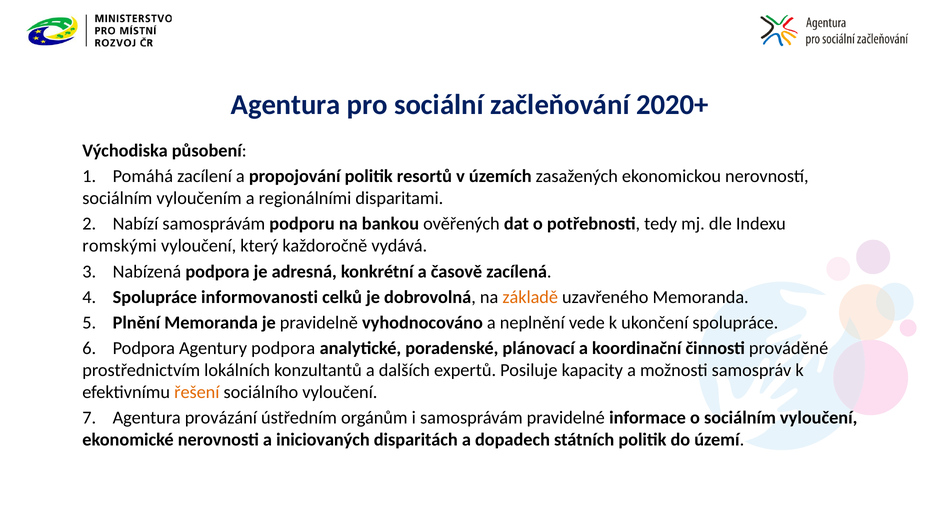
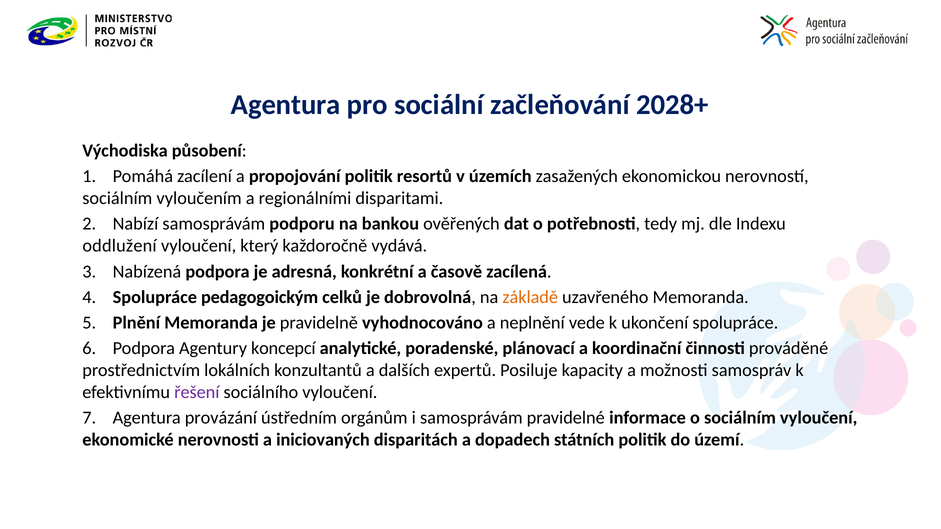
2020+: 2020+ -> 2028+
romskými: romskými -> oddlužení
informovanosti: informovanosti -> pedagogoickým
Agentury podpora: podpora -> koncepcí
řešení colour: orange -> purple
